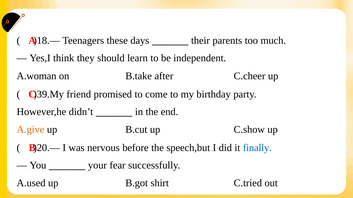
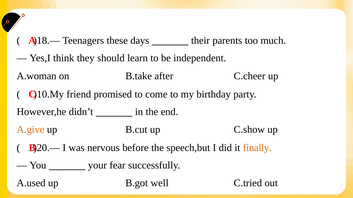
)39.My: )39.My -> )10.My
finally colour: blue -> orange
shirt: shirt -> well
